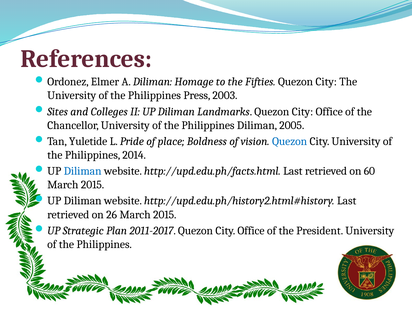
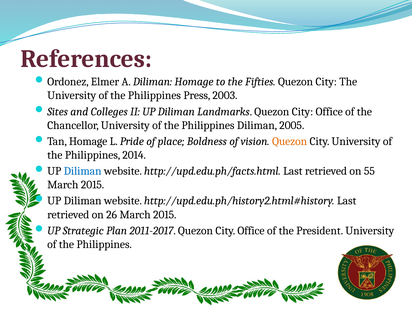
Yuletide at (88, 141): Yuletide -> Homage
Quezon at (290, 141) colour: blue -> orange
60: 60 -> 55
